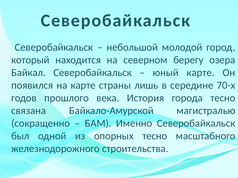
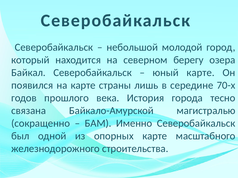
опорных тесно: тесно -> карте
